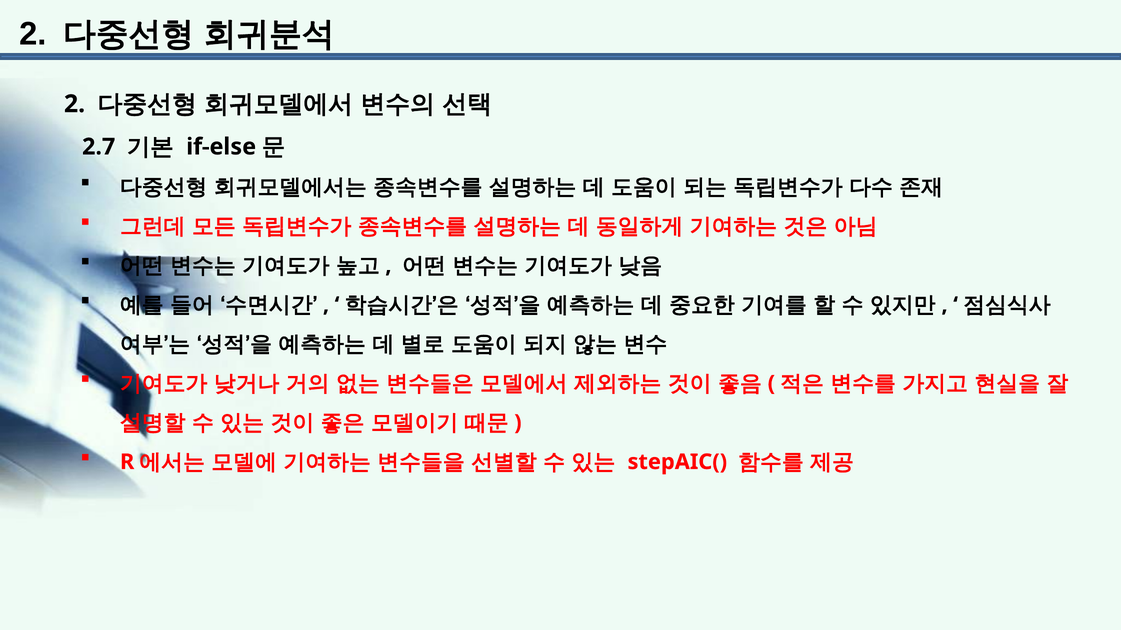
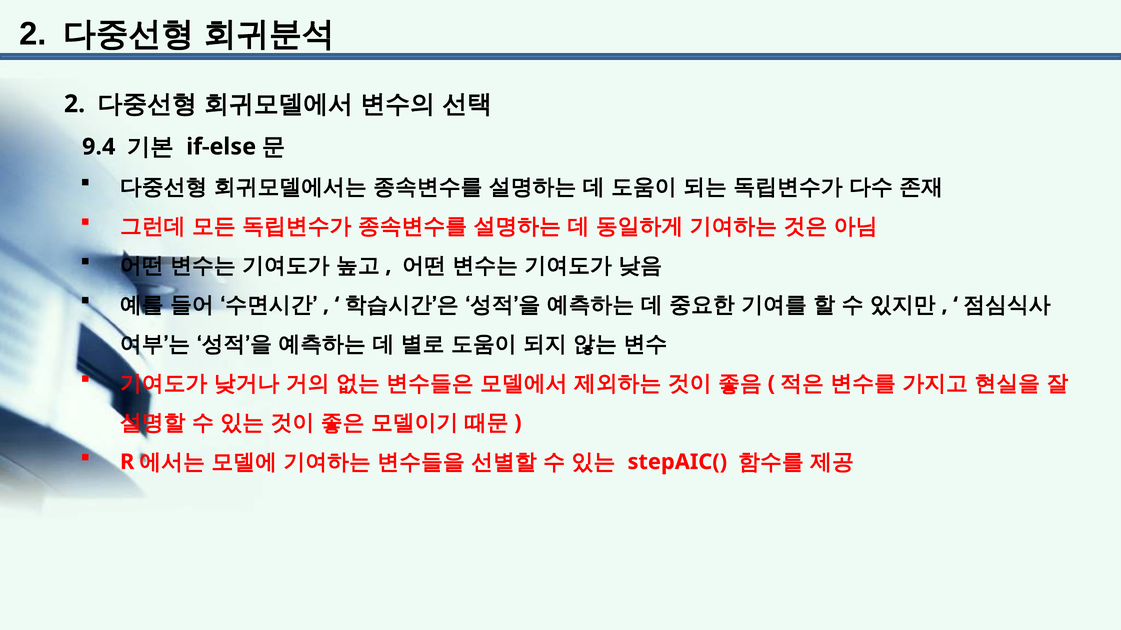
2.7: 2.7 -> 9.4
